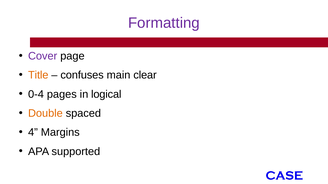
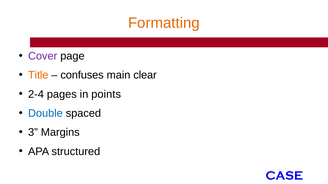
Formatting colour: purple -> orange
0-4: 0-4 -> 2-4
logical: logical -> points
Double colour: orange -> blue
4: 4 -> 3
supported: supported -> structured
